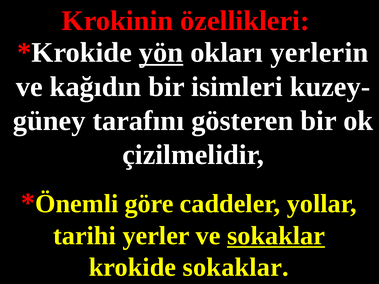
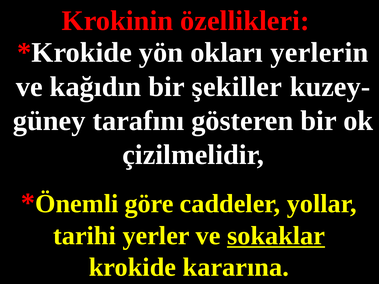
yön underline: present -> none
isimleri: isimleri -> şekiller
krokide sokaklar: sokaklar -> kararına
